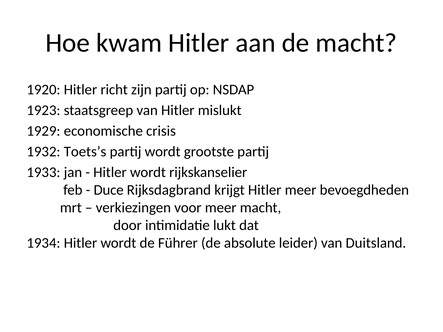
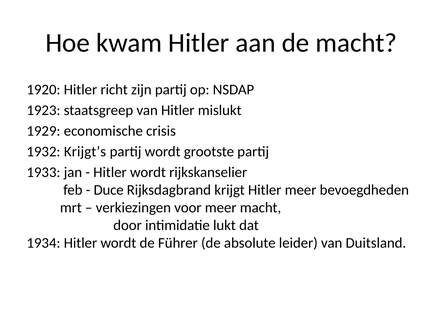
Toets’s: Toets’s -> Krijgt’s
